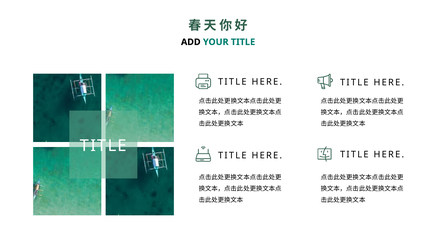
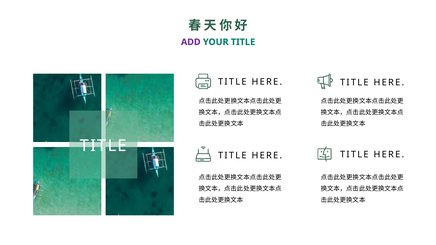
ADD colour: black -> purple
